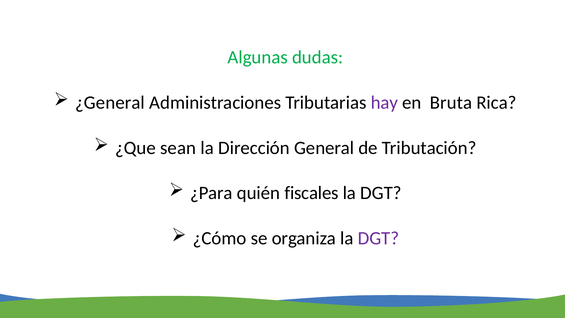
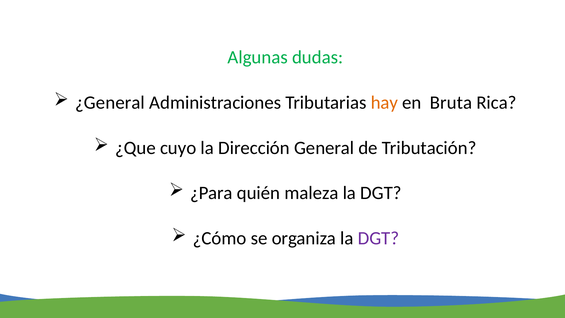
hay colour: purple -> orange
sean: sean -> cuyo
fiscales: fiscales -> maleza
